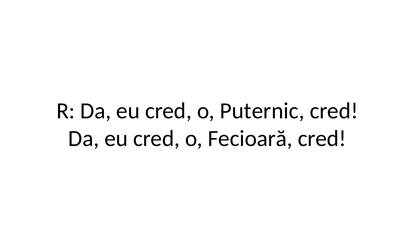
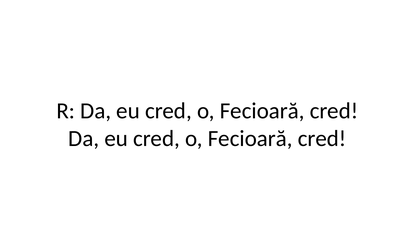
Puternic at (262, 111): Puternic -> Fecioară
